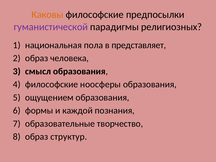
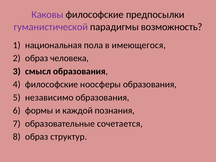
Каковы colour: orange -> purple
религиозных: религиозных -> возможность
представляет: представляет -> имеющегося
ощущением: ощущением -> независимо
творчество: творчество -> сочетается
